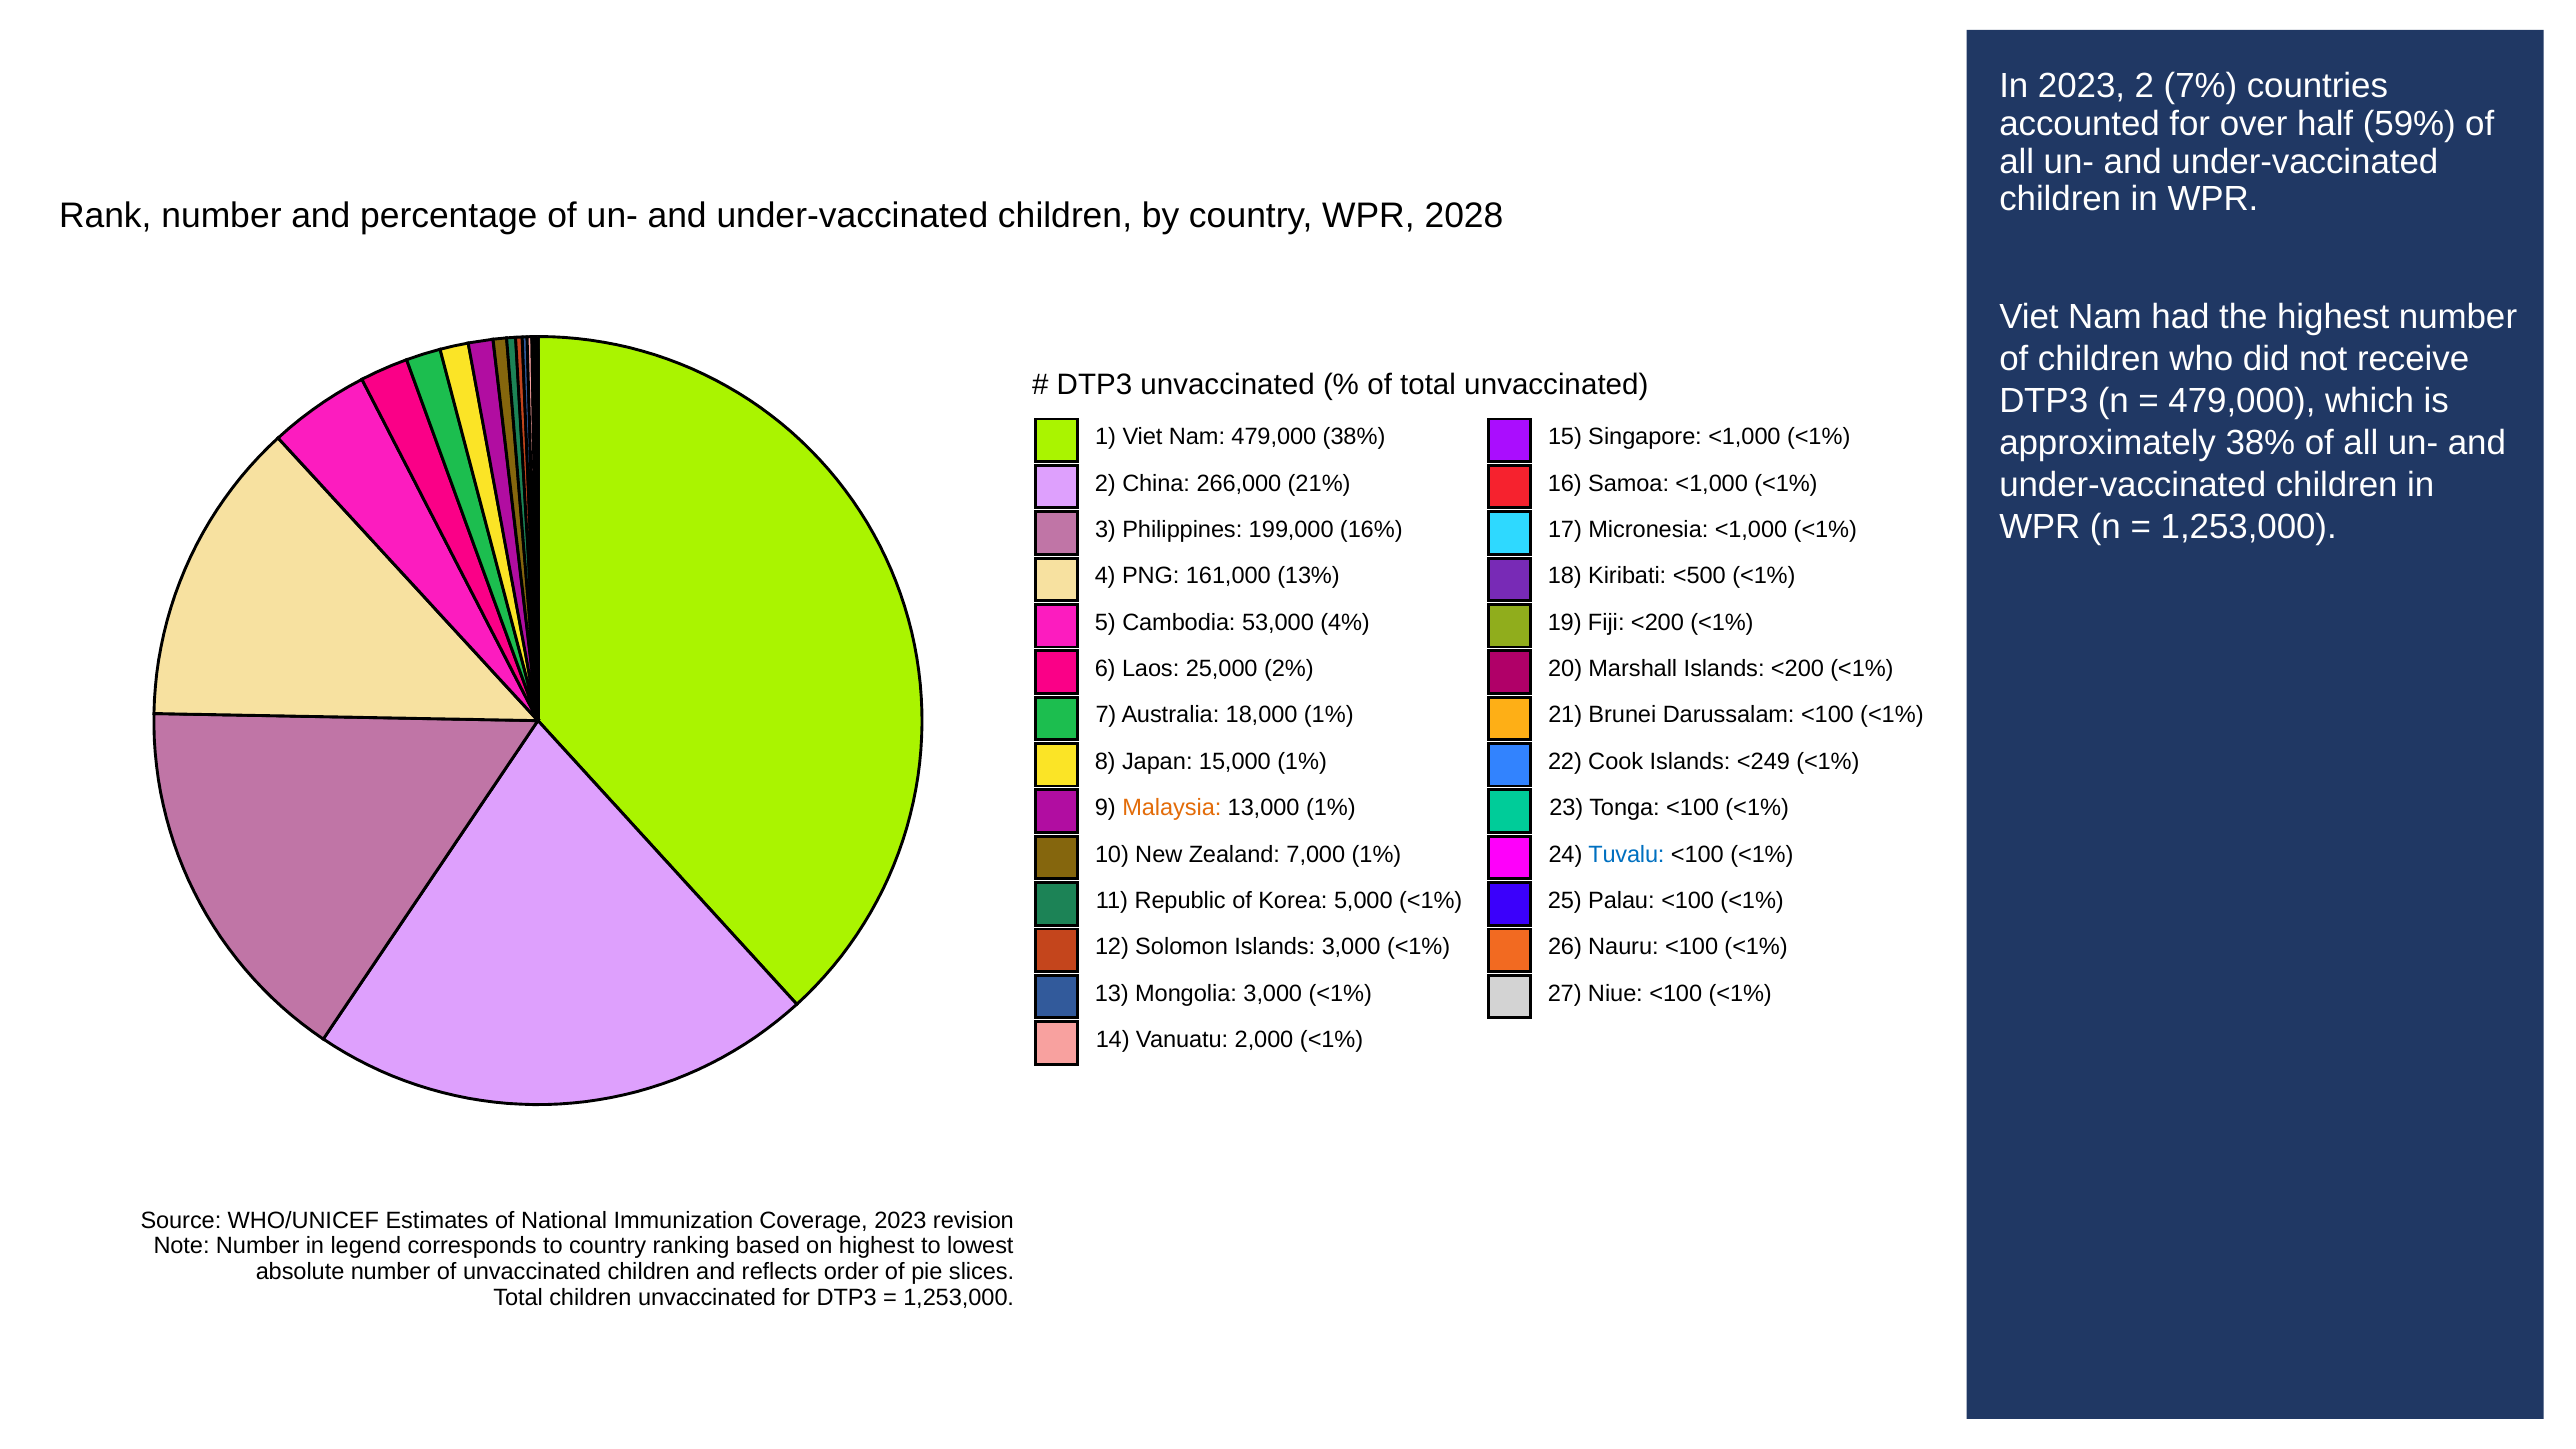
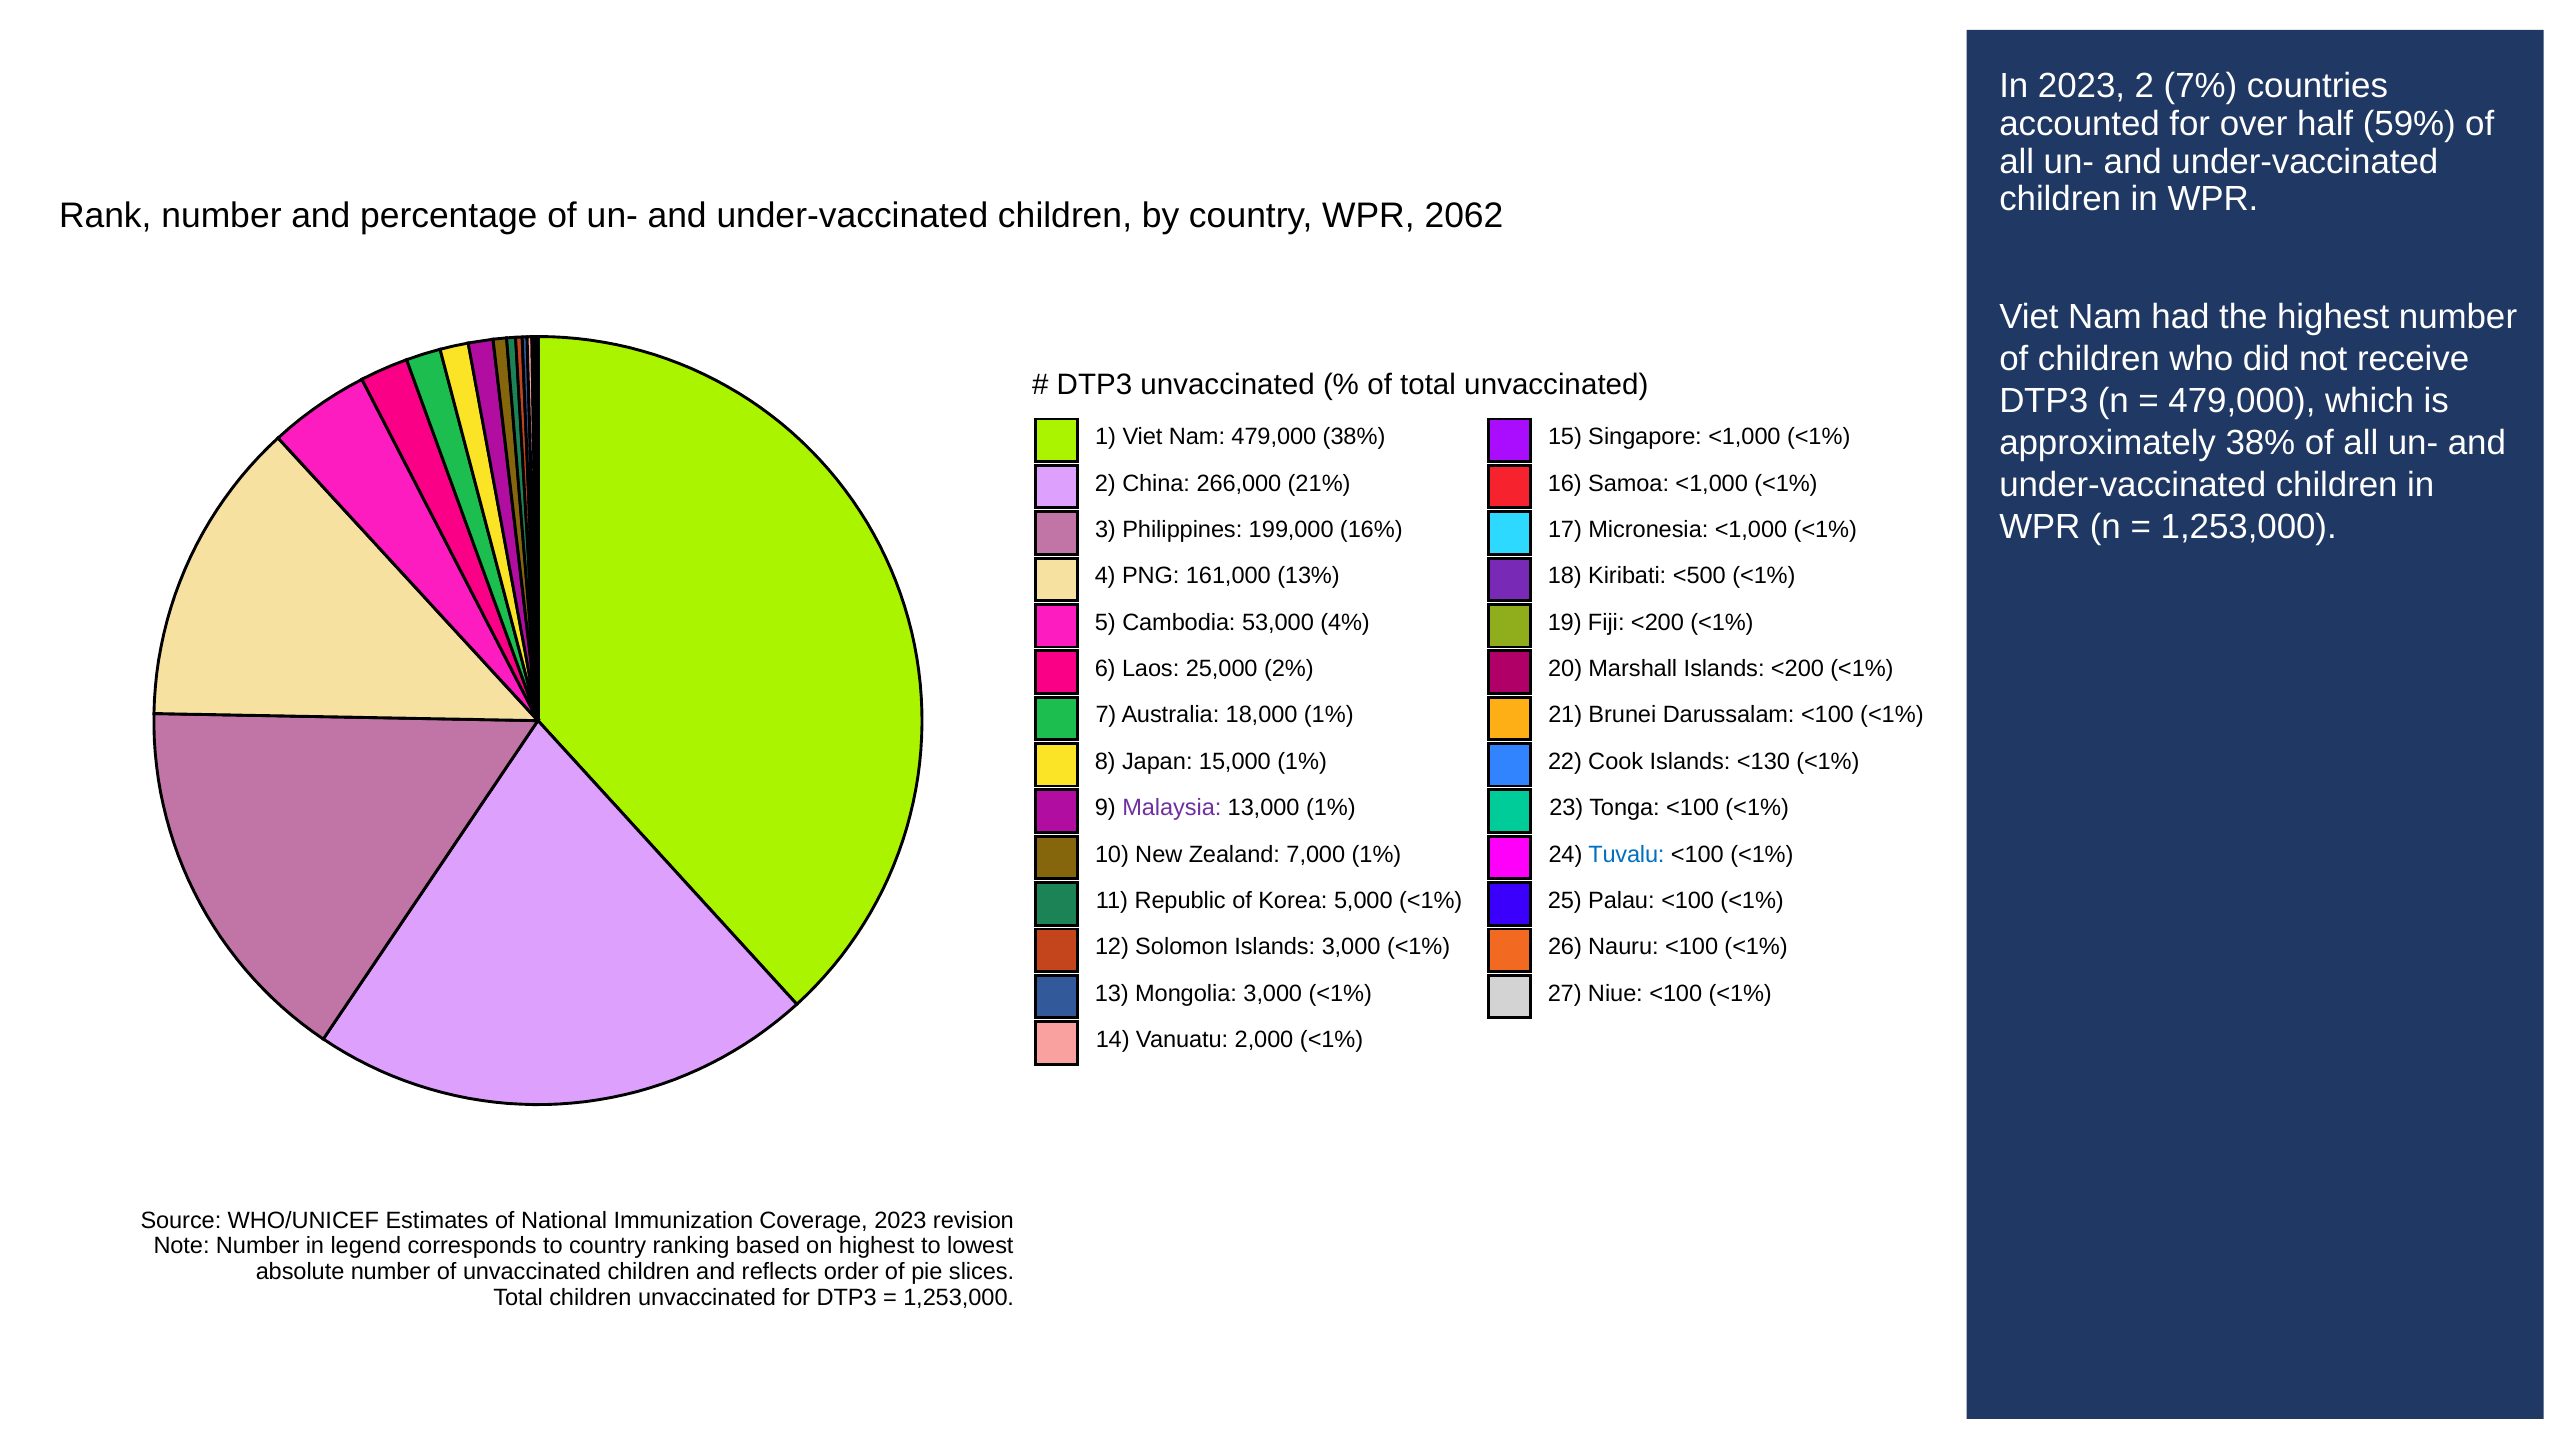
2028: 2028 -> 2062
<249: <249 -> <130
Malaysia colour: orange -> purple
